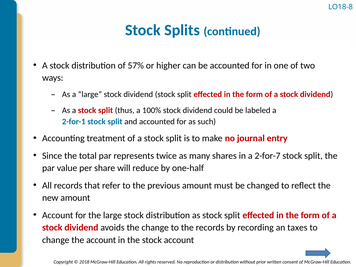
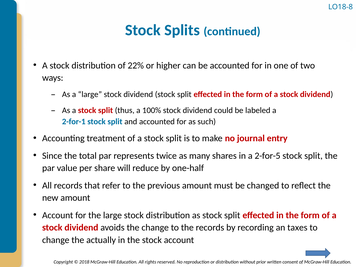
57%: 57% -> 22%
2-for-7: 2-for-7 -> 2-for-5
the account: account -> actually
